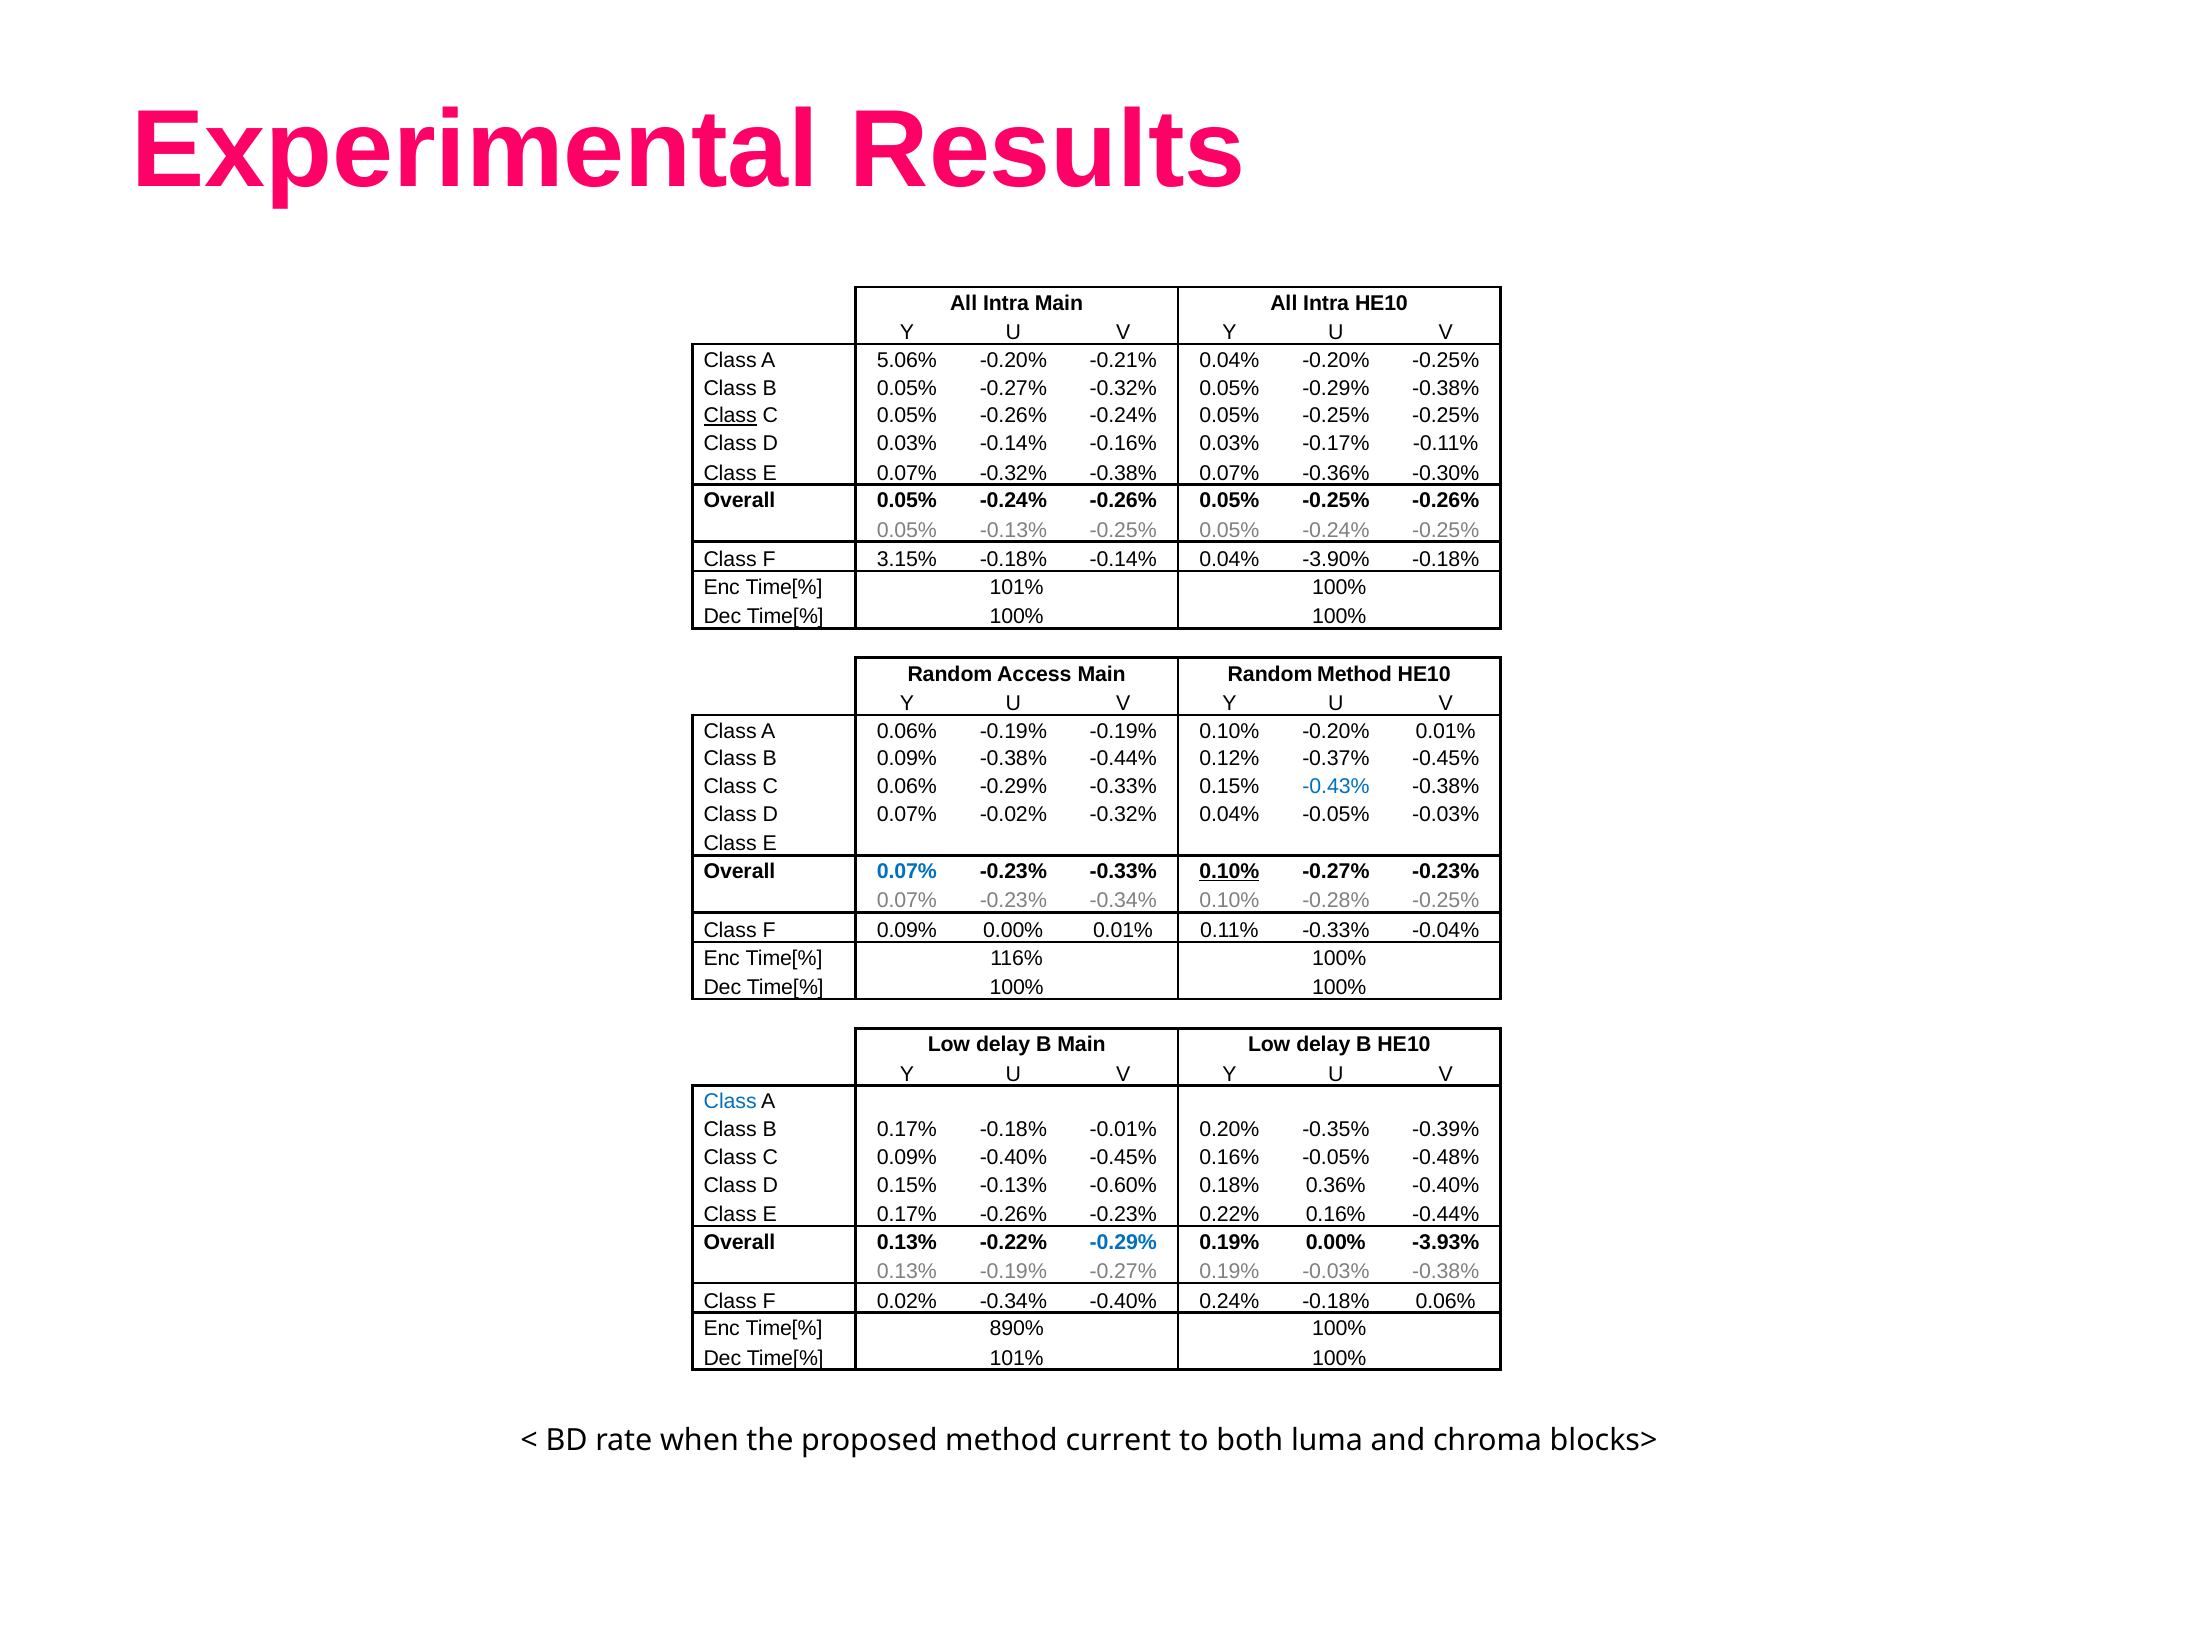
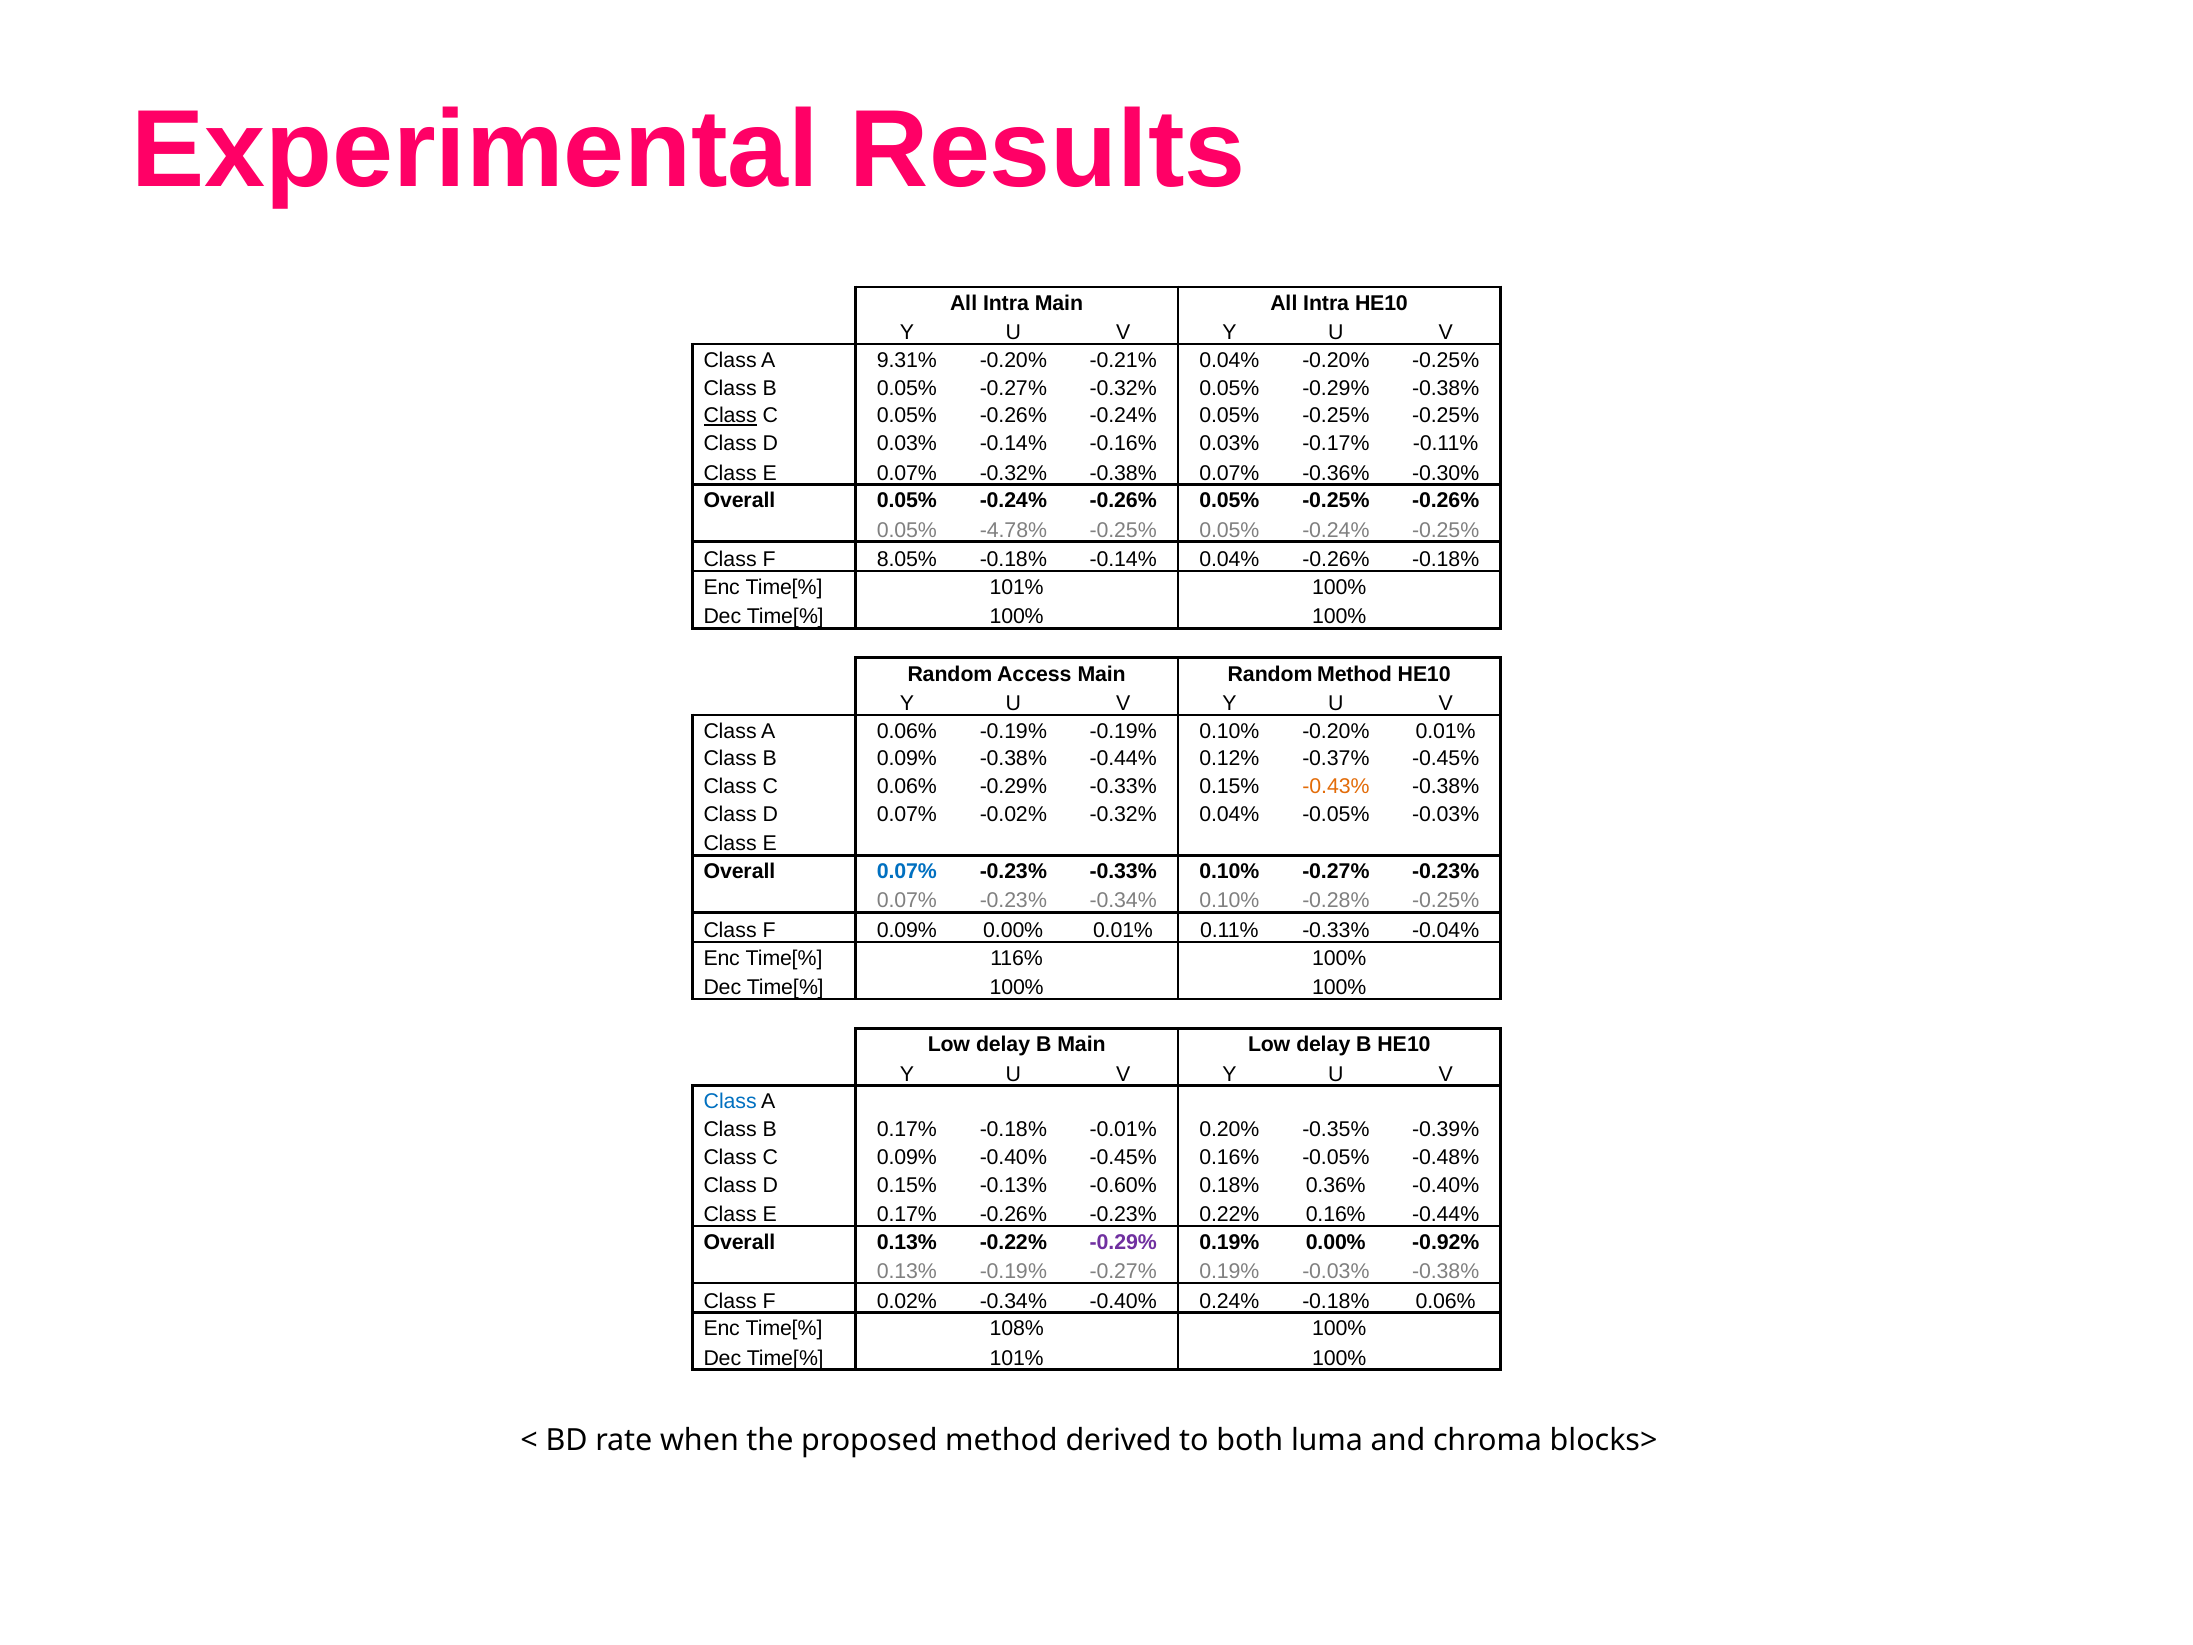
5.06%: 5.06% -> 9.31%
0.05% -0.13%: -0.13% -> -4.78%
3.15%: 3.15% -> 8.05%
0.04% -3.90%: -3.90% -> -0.26%
-0.43% colour: blue -> orange
0.10% at (1229, 871) underline: present -> none
-0.29% at (1123, 1242) colour: blue -> purple
-3.93%: -3.93% -> -0.92%
890%: 890% -> 108%
current: current -> derived
